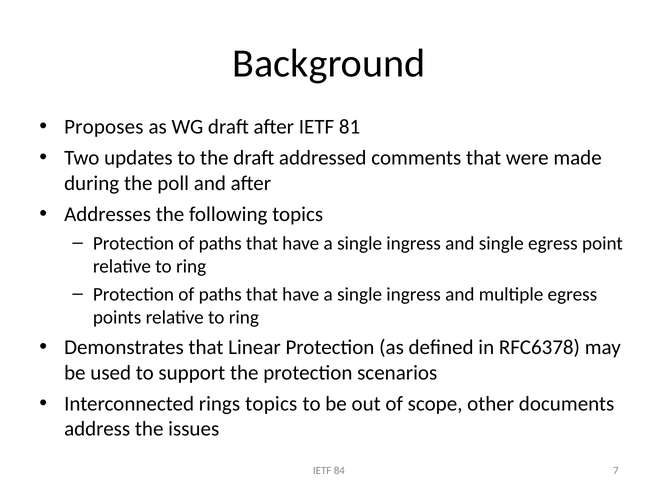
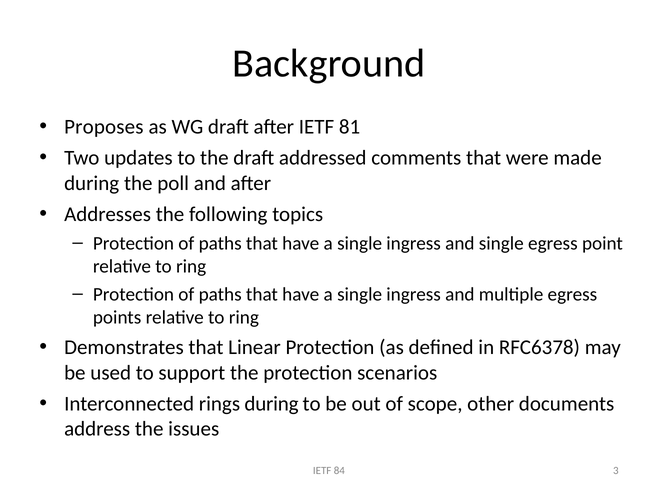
rings topics: topics -> during
7: 7 -> 3
